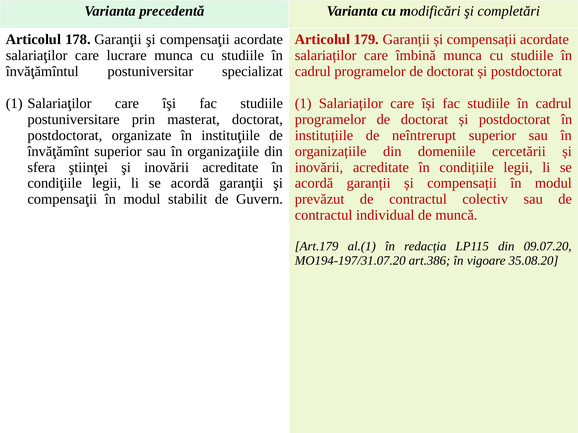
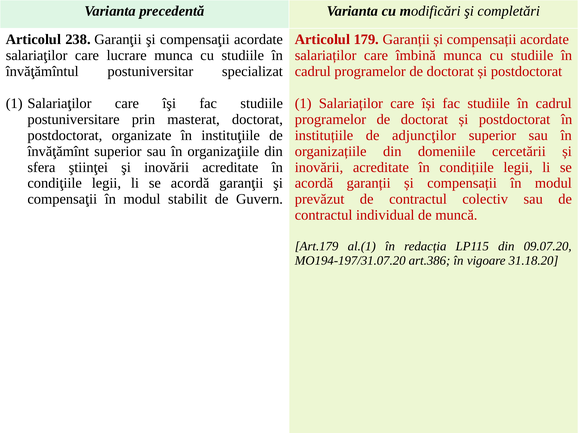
178: 178 -> 238
neîntrerupt: neîntrerupt -> adjuncţilor
35.08.20: 35.08.20 -> 31.18.20
